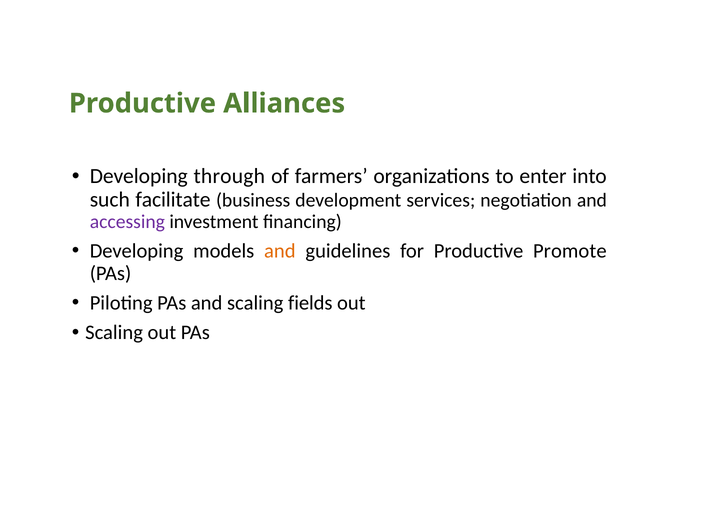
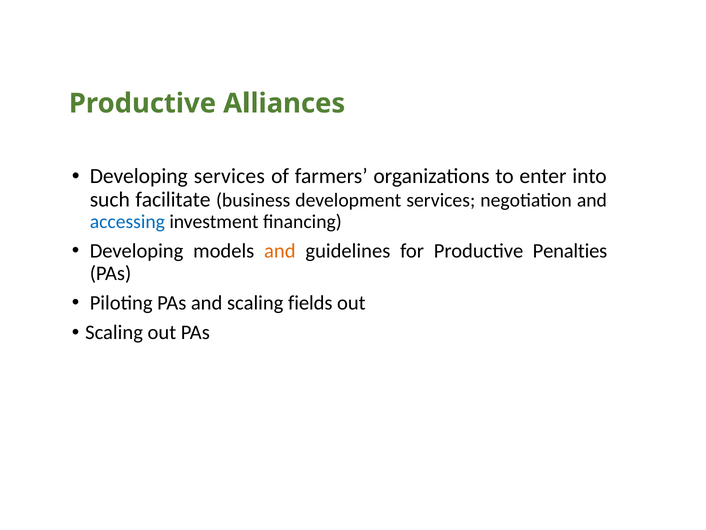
Developing through: through -> services
accessing colour: purple -> blue
Promote: Promote -> Penalties
